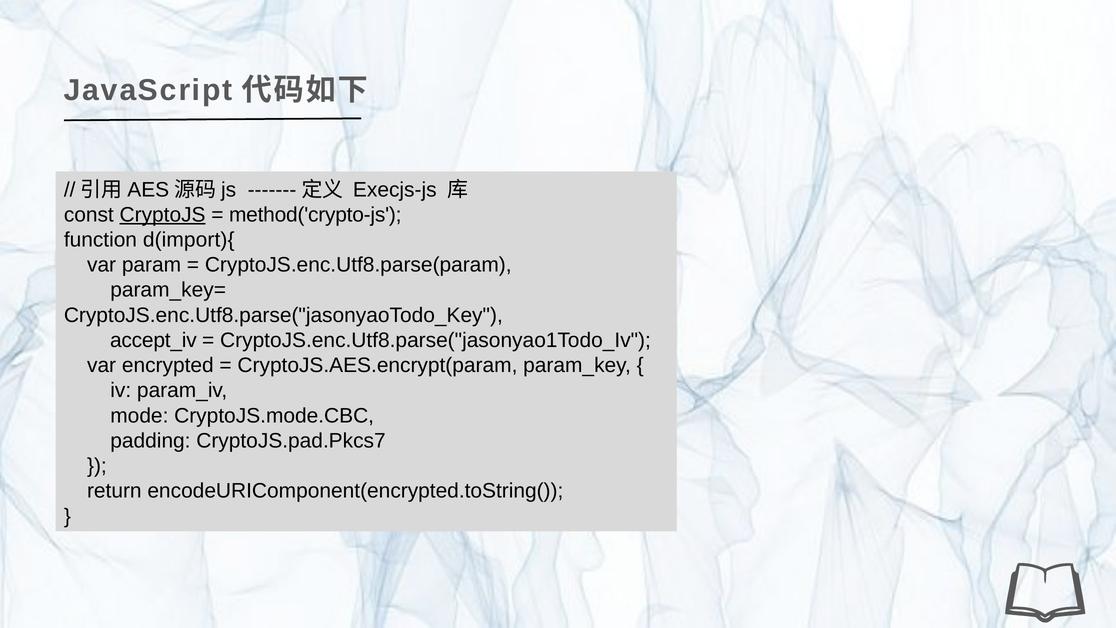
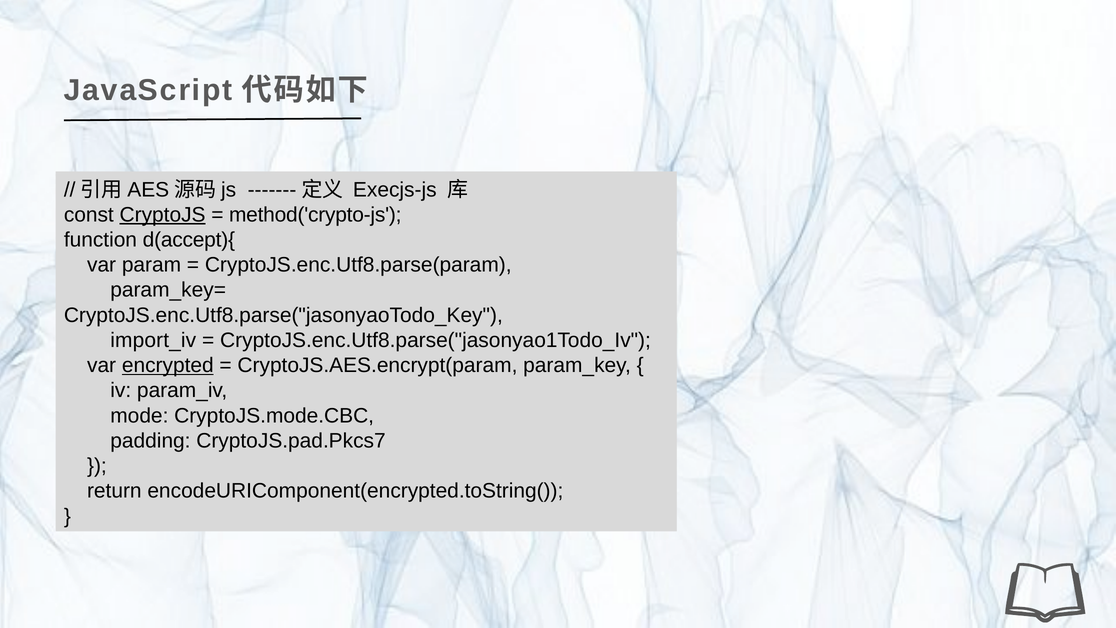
d(import){: d(import){ -> d(accept){
accept_iv: accept_iv -> import_iv
encrypted underline: none -> present
